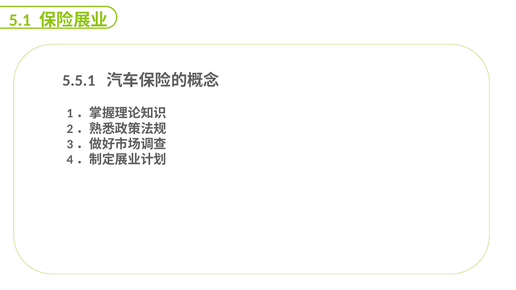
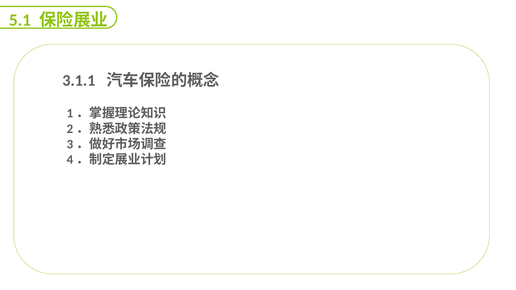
5.5.1: 5.5.1 -> 3.1.1
